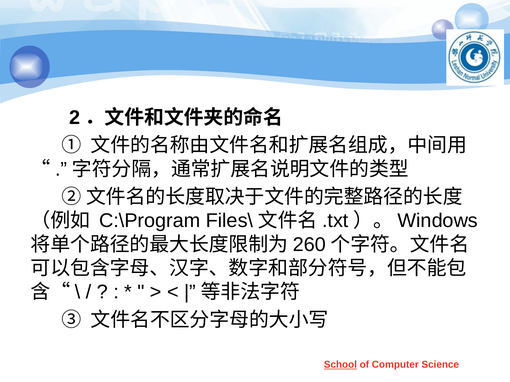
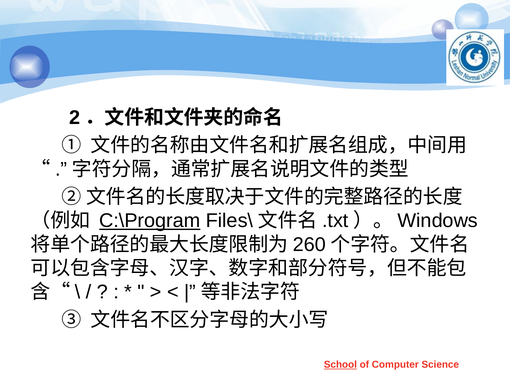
C:\Program underline: none -> present
